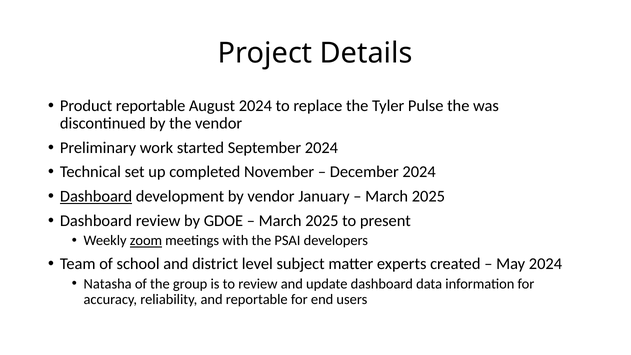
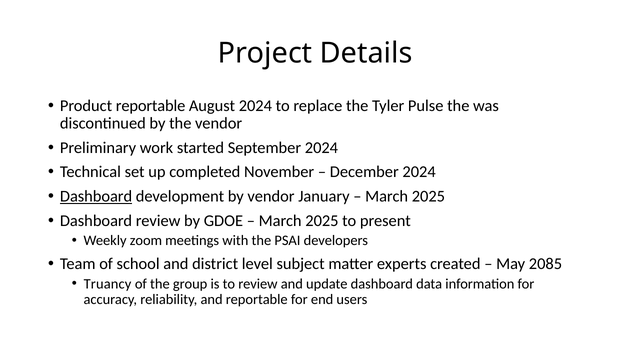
zoom underline: present -> none
May 2024: 2024 -> 2085
Natasha: Natasha -> Truancy
